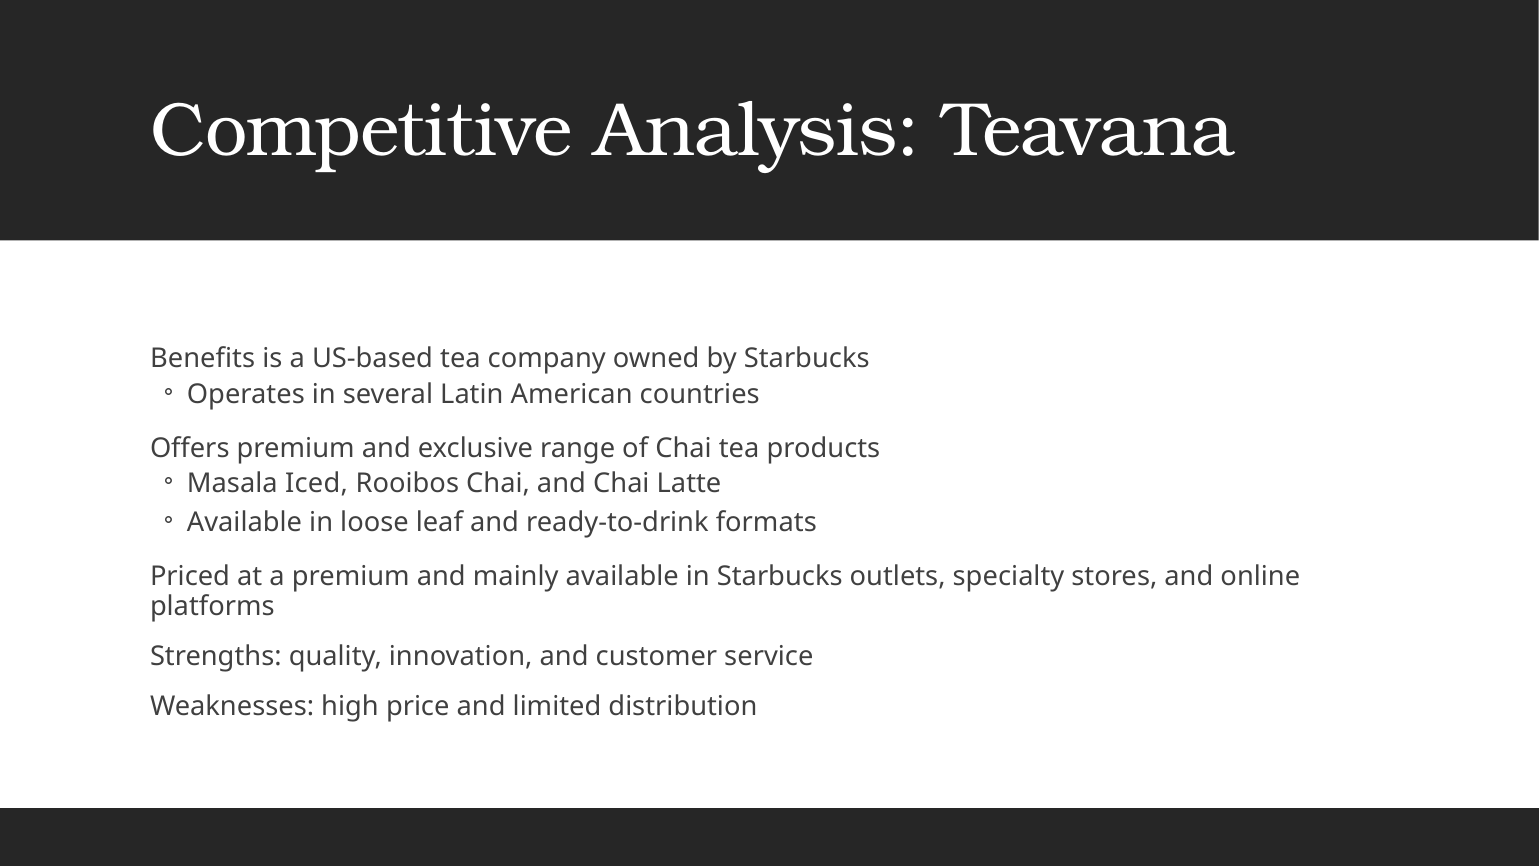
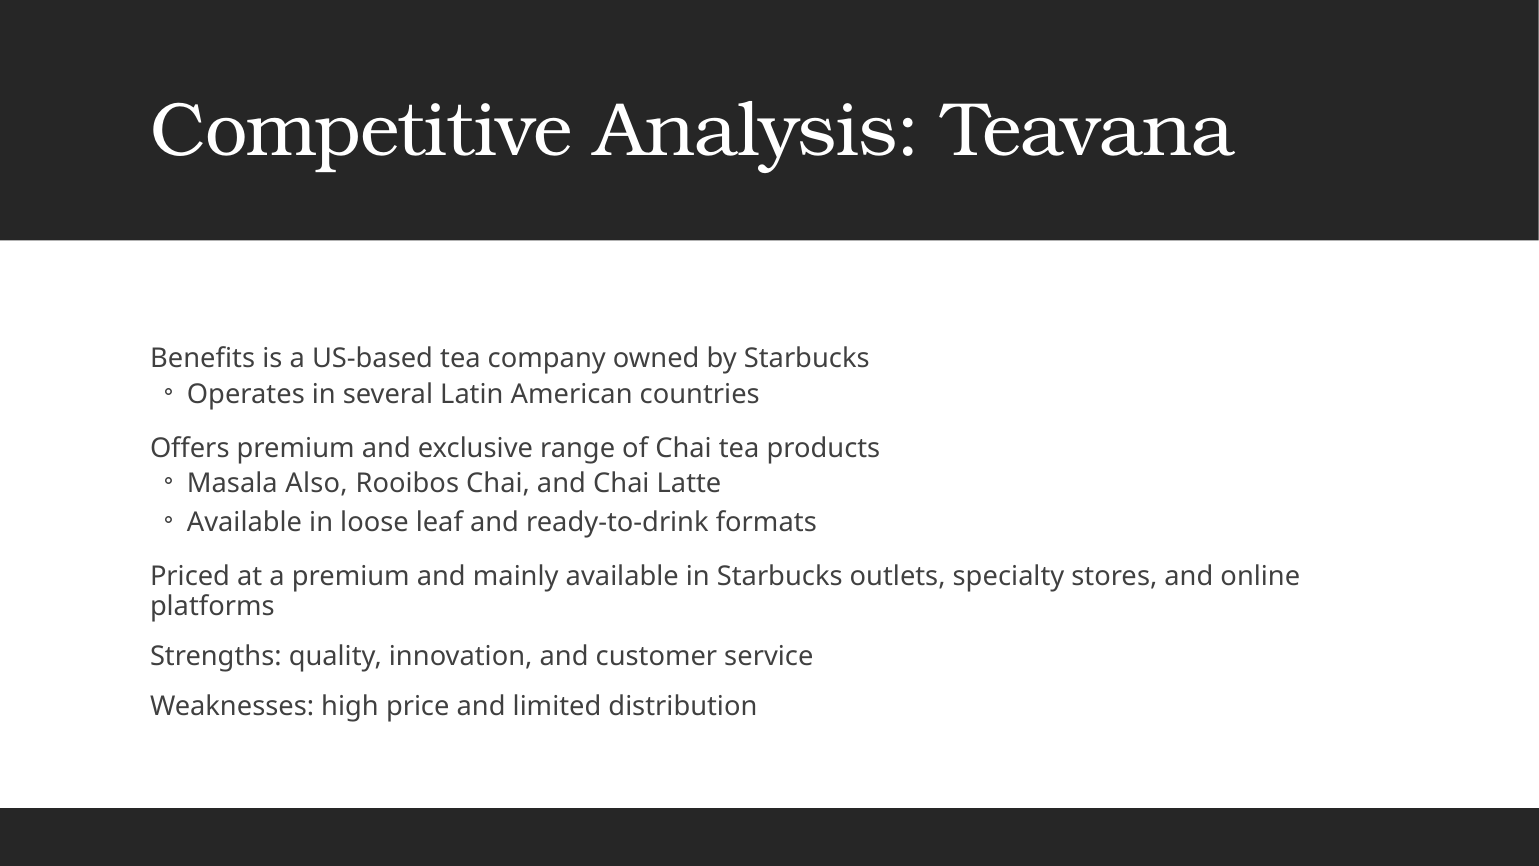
Iced: Iced -> Also
